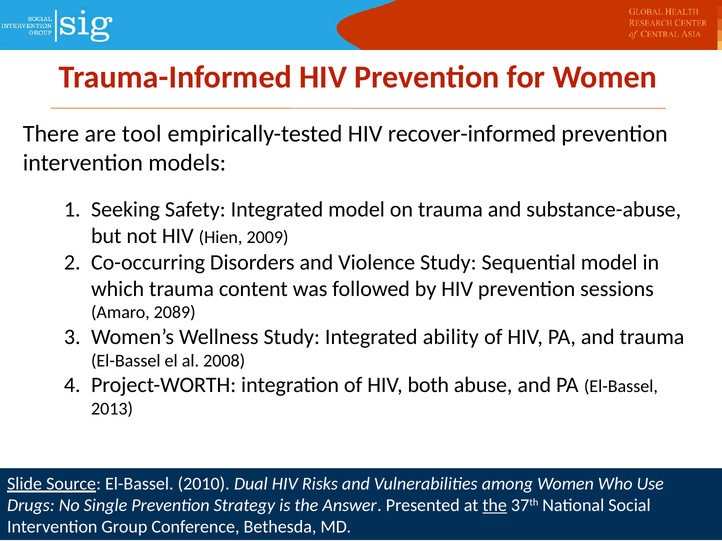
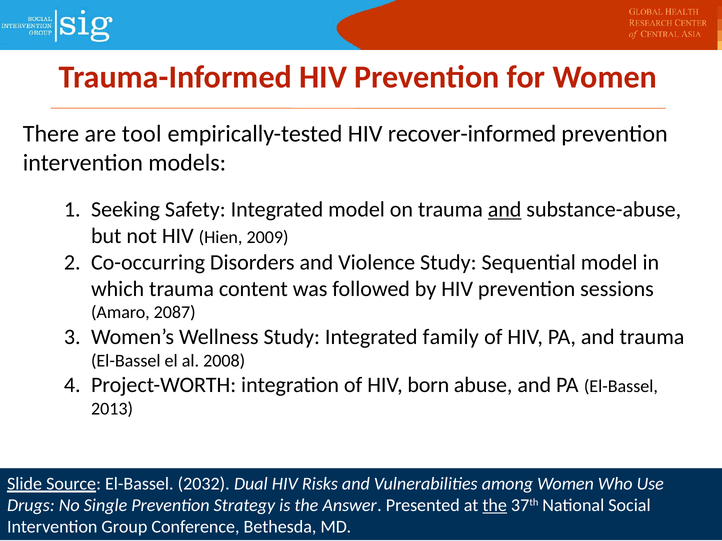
and at (505, 210) underline: none -> present
2089: 2089 -> 2087
ability: ability -> family
both: both -> born
2010: 2010 -> 2032
